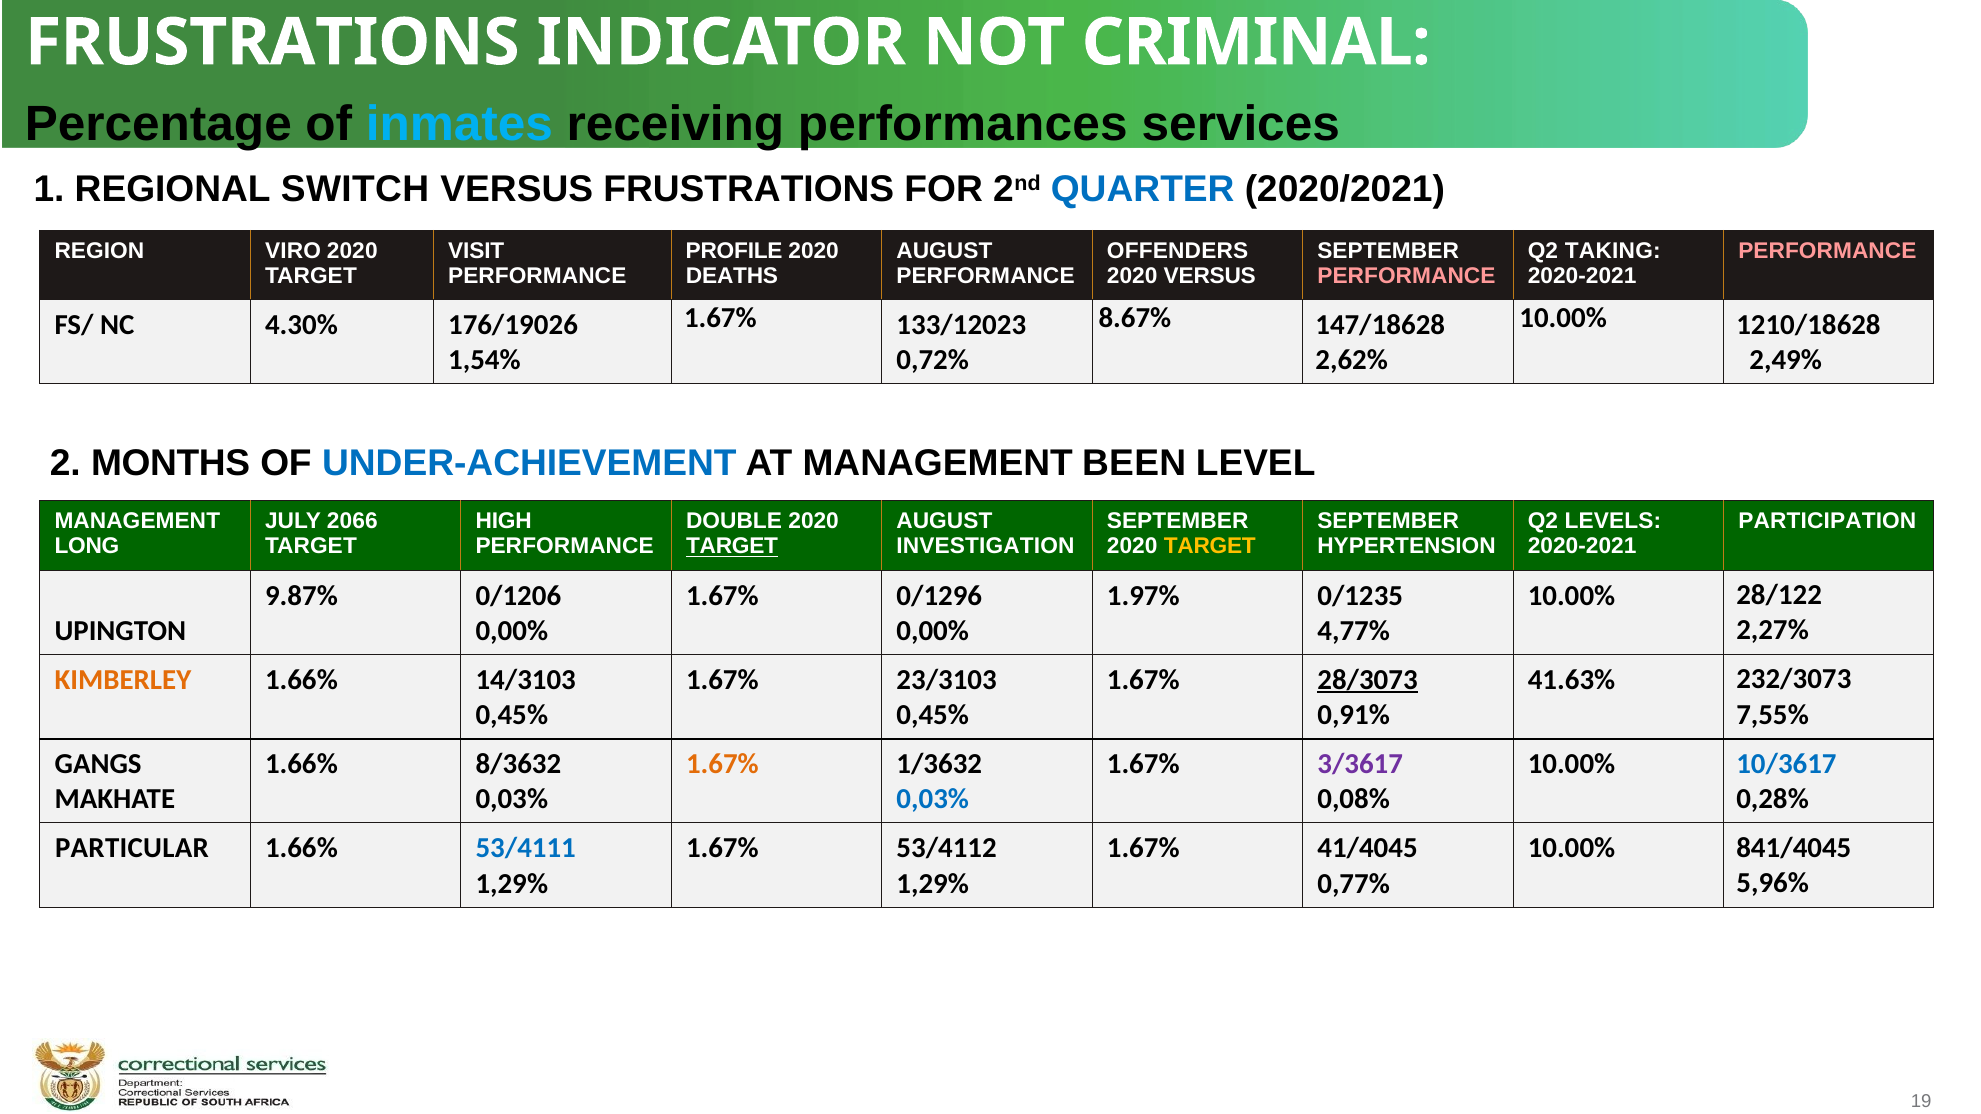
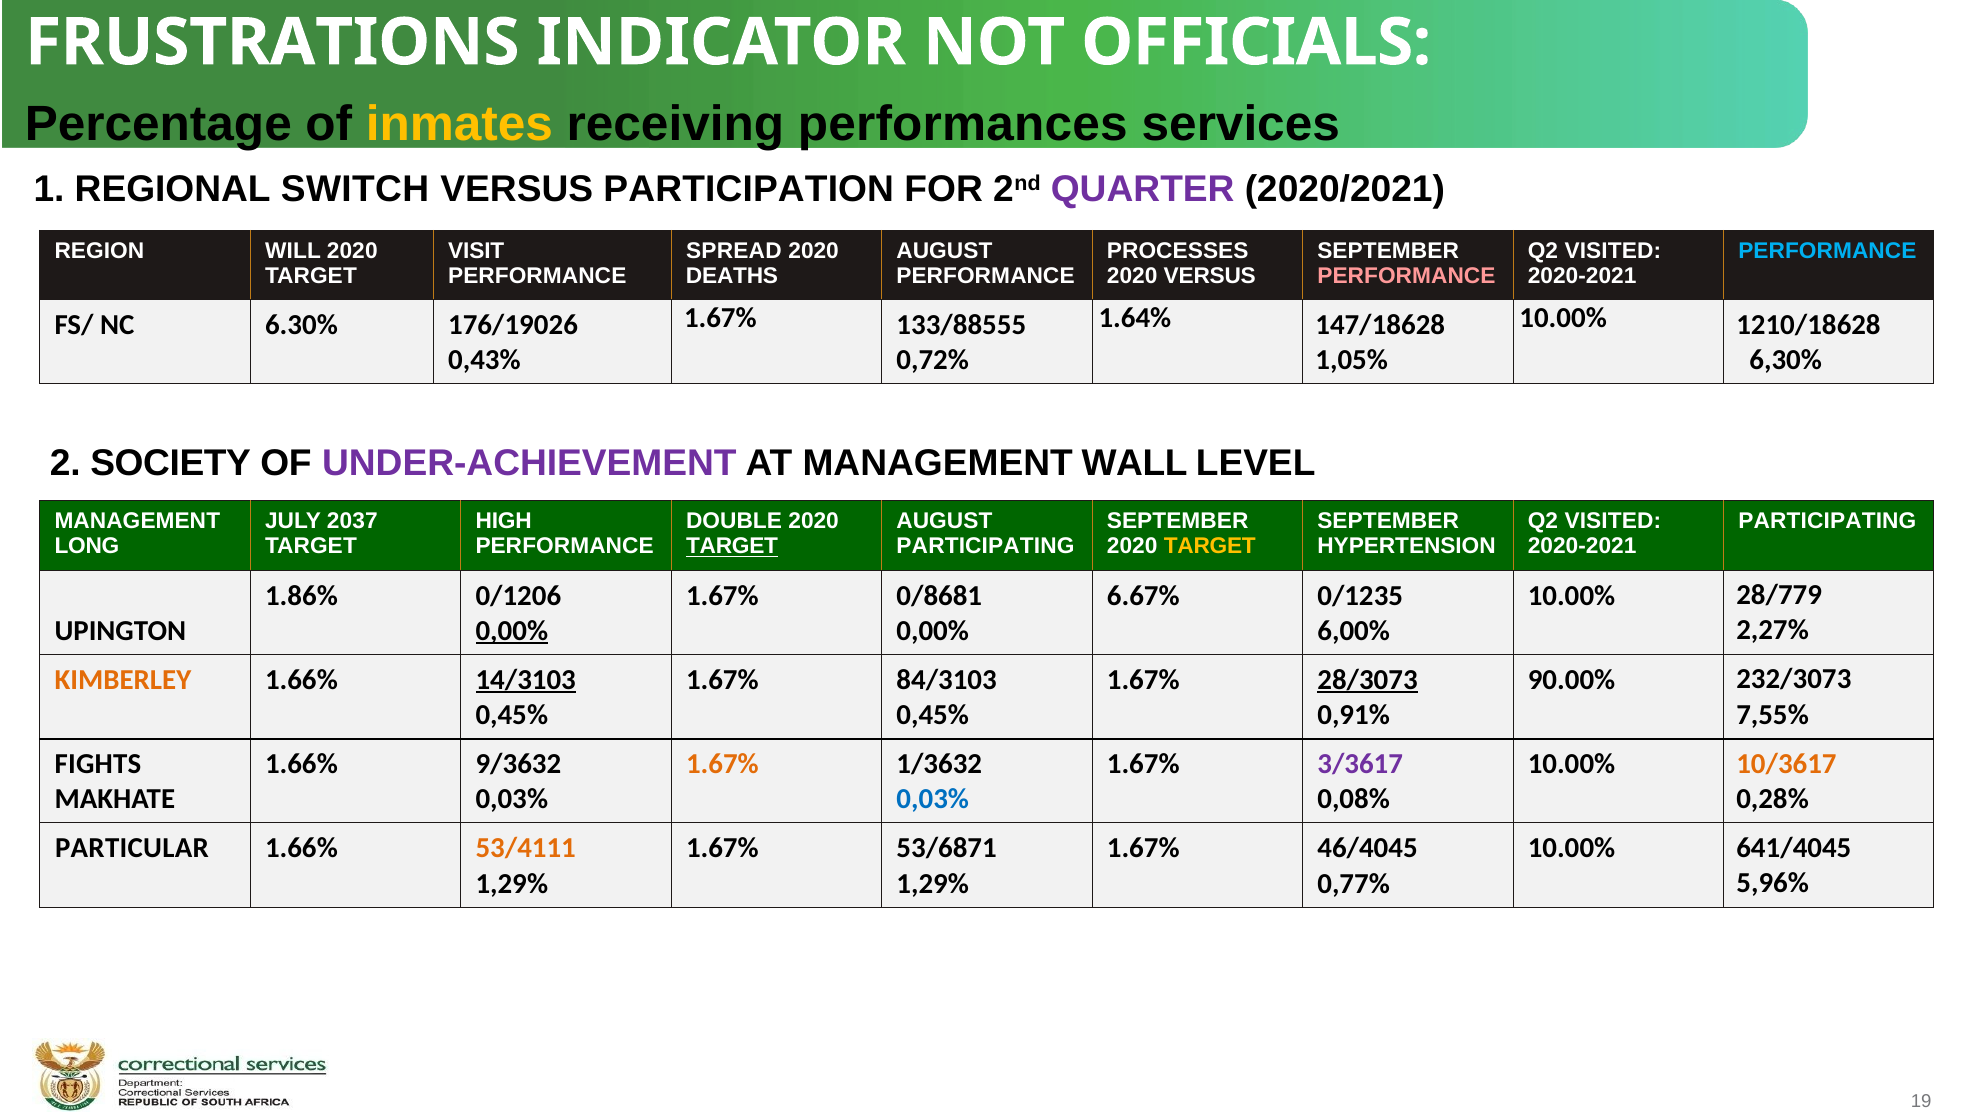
CRIMINAL: CRIMINAL -> OFFICIALS
inmates colour: light blue -> yellow
VERSUS FRUSTRATIONS: FRUSTRATIONS -> PARTICIPATION
QUARTER colour: blue -> purple
VIRO: VIRO -> WILL
PROFILE: PROFILE -> SPREAD
OFFENDERS: OFFENDERS -> PROCESSES
TAKING at (1613, 251): TAKING -> VISITED
PERFORMANCE at (1827, 251) colour: pink -> light blue
133/12023: 133/12023 -> 133/88555
8.67%: 8.67% -> 1.64%
4.30%: 4.30% -> 6.30%
2,62%: 2,62% -> 1,05%
2,49%: 2,49% -> 6,30%
1,54%: 1,54% -> 0,43%
MONTHS: MONTHS -> SOCIETY
UNDER-ACHIEVEMENT colour: blue -> purple
BEEN: BEEN -> WALL
2066: 2066 -> 2037
LEVELS at (1613, 521): LEVELS -> VISITED
PARTICIPATION at (1827, 521): PARTICIPATION -> PARTICIPATING
INVESTIGATION at (985, 547): INVESTIGATION -> PARTICIPATING
9.87%: 9.87% -> 1.86%
0/1296: 0/1296 -> 0/8681
1.97%: 1.97% -> 6.67%
28/122: 28/122 -> 28/779
0,00% at (512, 631) underline: none -> present
4,77%: 4,77% -> 6,00%
14/3103 underline: none -> present
23/3103: 23/3103 -> 84/3103
41.63%: 41.63% -> 90.00%
GANGS: GANGS -> FIGHTS
8/3632: 8/3632 -> 9/3632
10/3617 colour: blue -> orange
53/4111 colour: blue -> orange
53/4112: 53/4112 -> 53/6871
41/4045: 41/4045 -> 46/4045
841/4045: 841/4045 -> 641/4045
